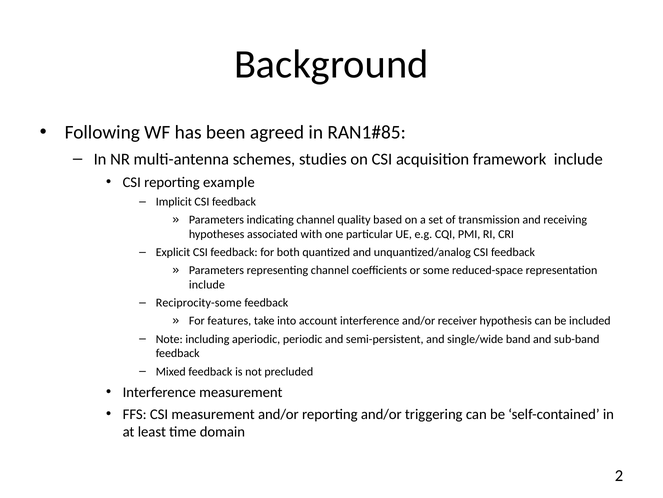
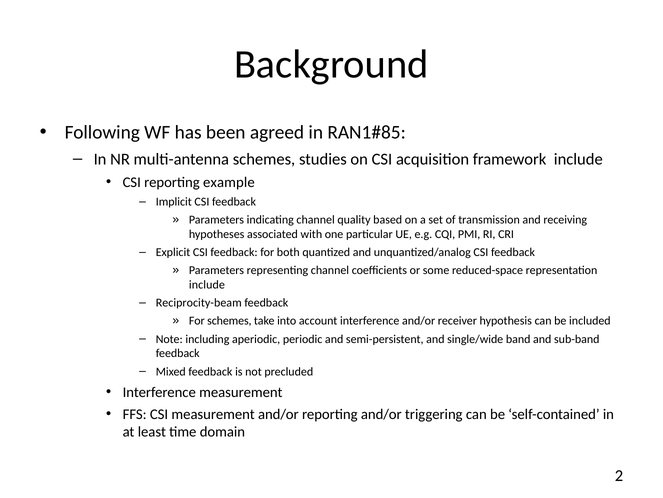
Reciprocity-some: Reciprocity-some -> Reciprocity-beam
For features: features -> schemes
